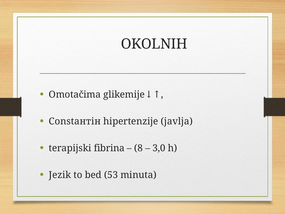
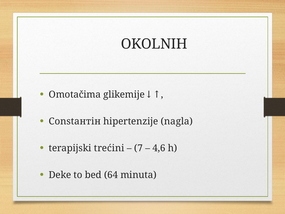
javlja: javlja -> nagla
fibrina: fibrina -> trećini
8: 8 -> 7
3,0: 3,0 -> 4,6
Jezik: Jezik -> Deke
53: 53 -> 64
